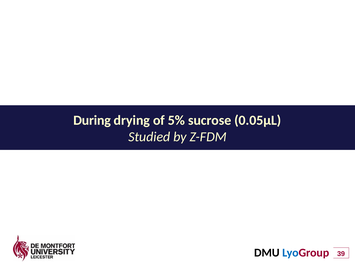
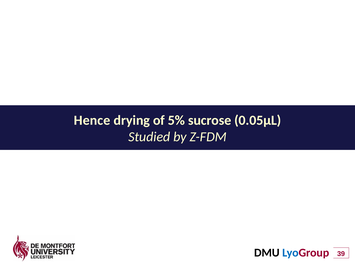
During: During -> Hence
